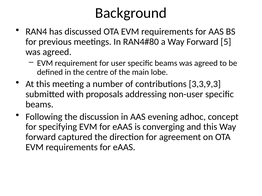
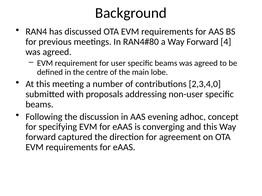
5: 5 -> 4
3,3,9,3: 3,3,9,3 -> 2,3,4,0
